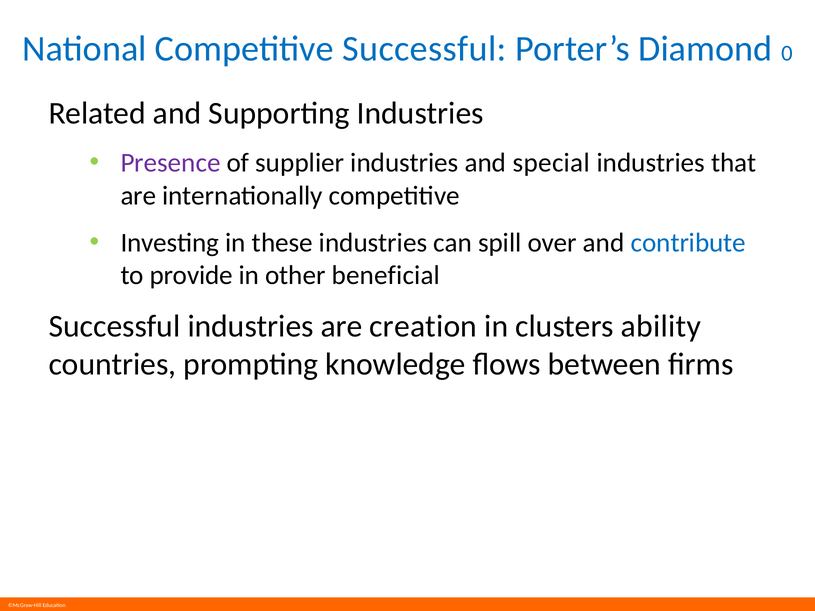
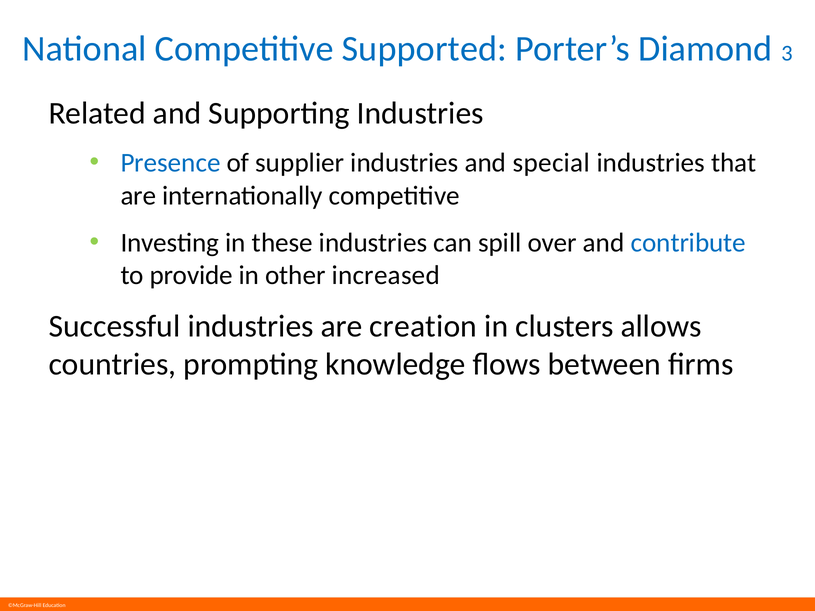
Competitive Successful: Successful -> Supported
0: 0 -> 3
Presence colour: purple -> blue
beneficial: beneficial -> increased
ability: ability -> allows
